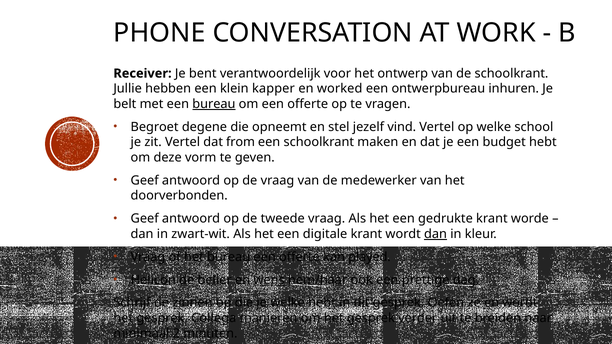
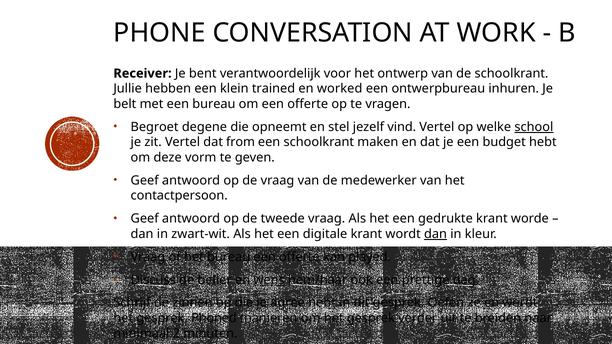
kapper: kapper -> trained
bureau at (214, 104) underline: present -> none
school underline: none -> present
doorverbonden: doorverbonden -> contactpersoon
Helicon: Helicon -> Discuss
je welke: welke -> agree
Collega: Collega -> Phoned
